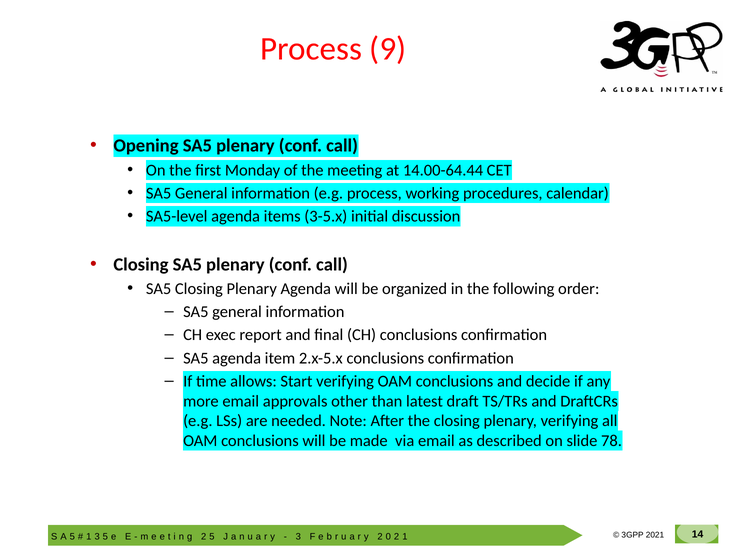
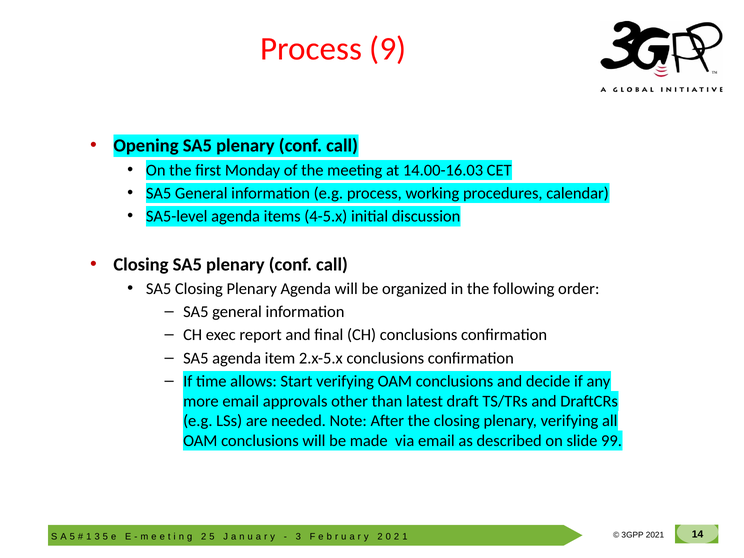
14.00-64.44: 14.00-64.44 -> 14.00-16.03
3-5.x: 3-5.x -> 4-5.x
78: 78 -> 99
